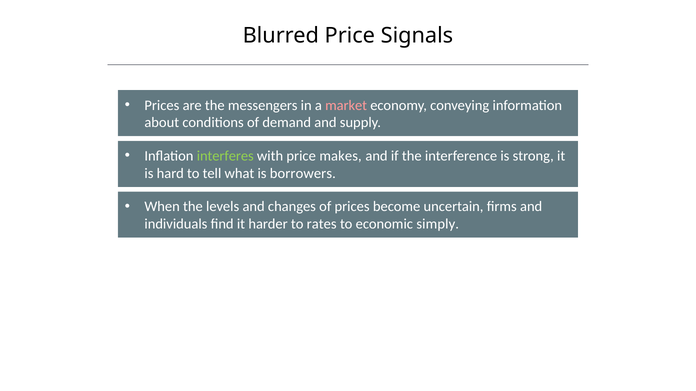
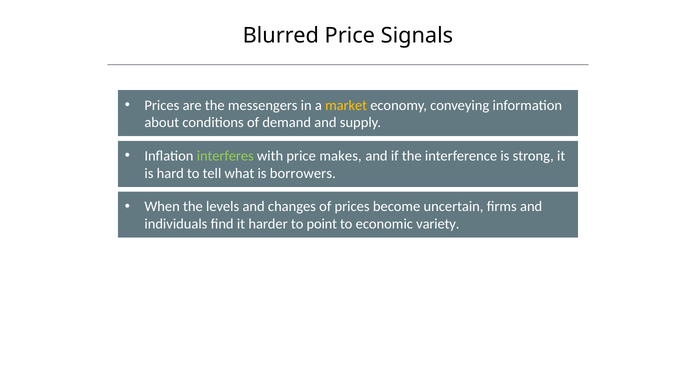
market colour: pink -> yellow
rates: rates -> point
simply: simply -> variety
